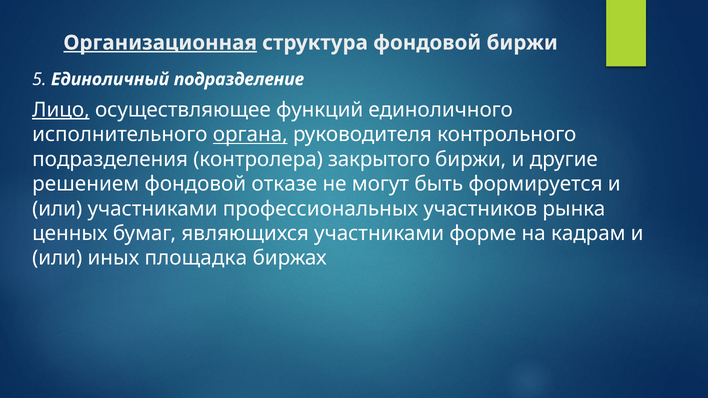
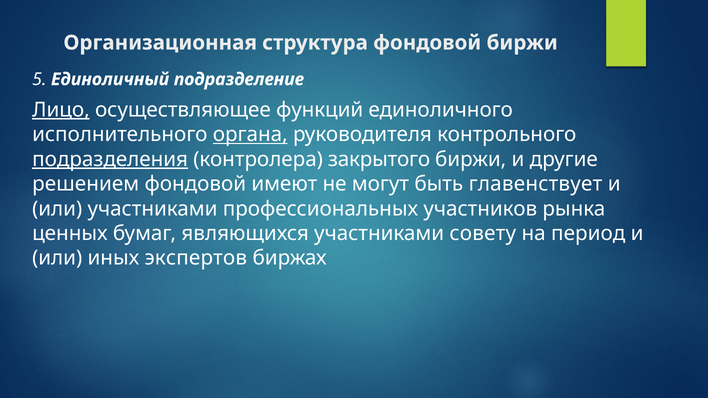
Организационная underline: present -> none
подразделения underline: none -> present
отказе: отказе -> имеют
формируется: формируется -> главенствует
форме: форме -> совету
кадрам: кадрам -> период
площадка: площадка -> экспертов
